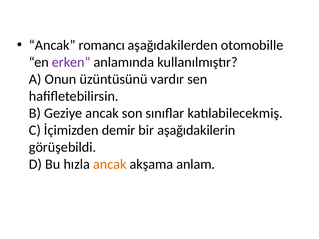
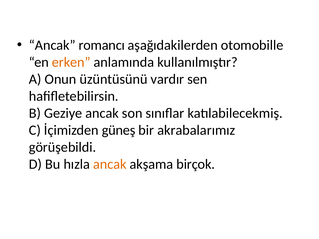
erken colour: purple -> orange
demir: demir -> güneş
aşağıdakilerin: aşağıdakilerin -> akrabalarımız
anlam: anlam -> birçok
